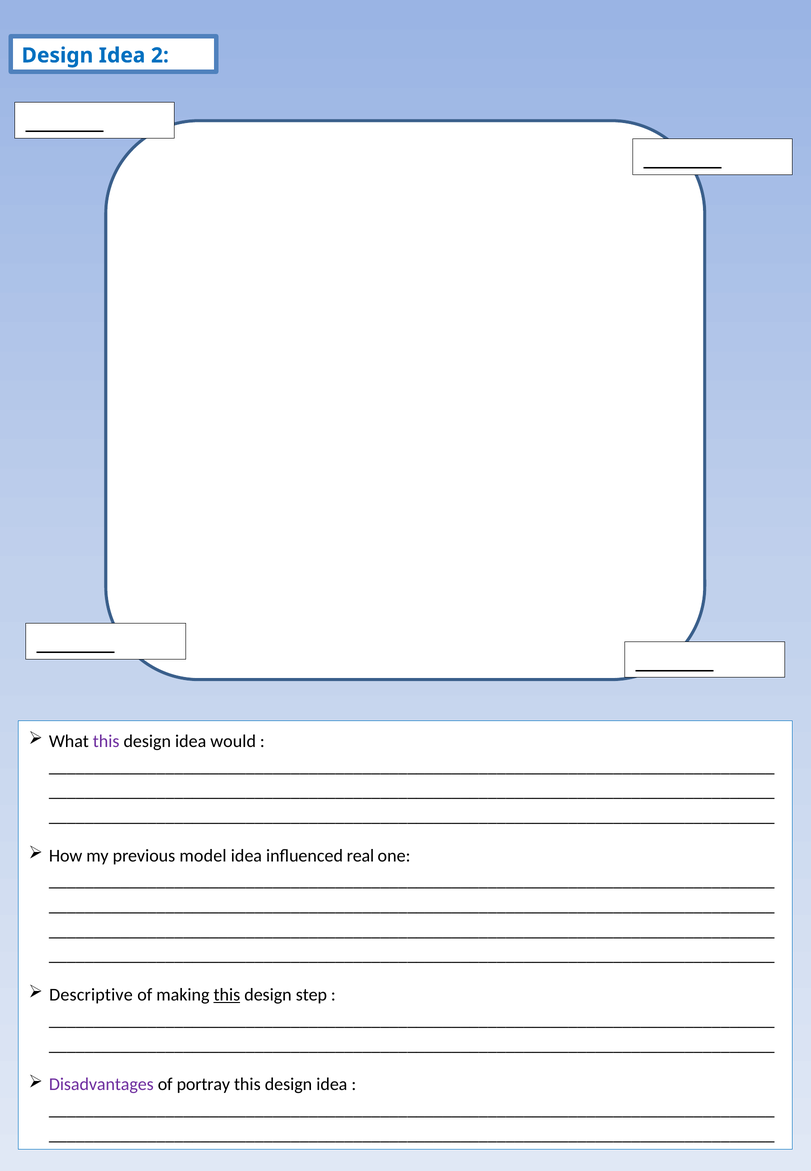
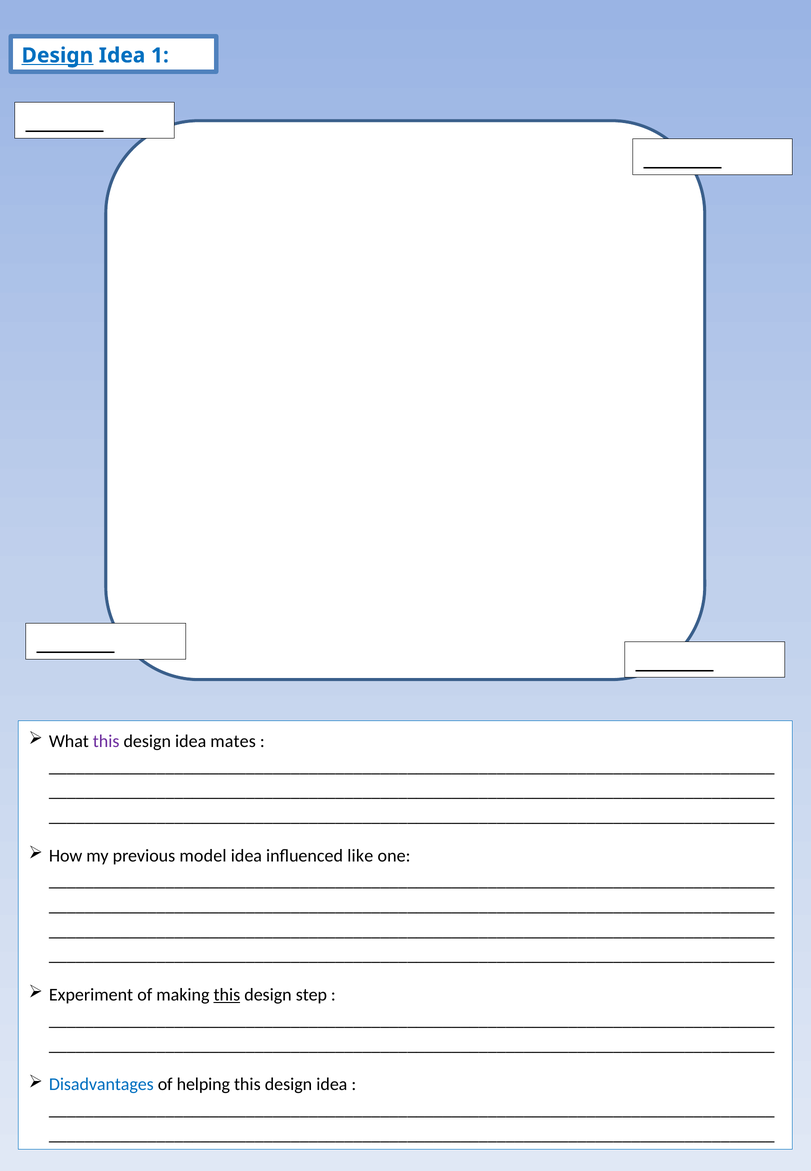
Design at (57, 55) underline: none -> present
2: 2 -> 1
would: would -> mates
real: real -> like
Descriptive: Descriptive -> Experiment
Disadvantages colour: purple -> blue
portray: portray -> helping
